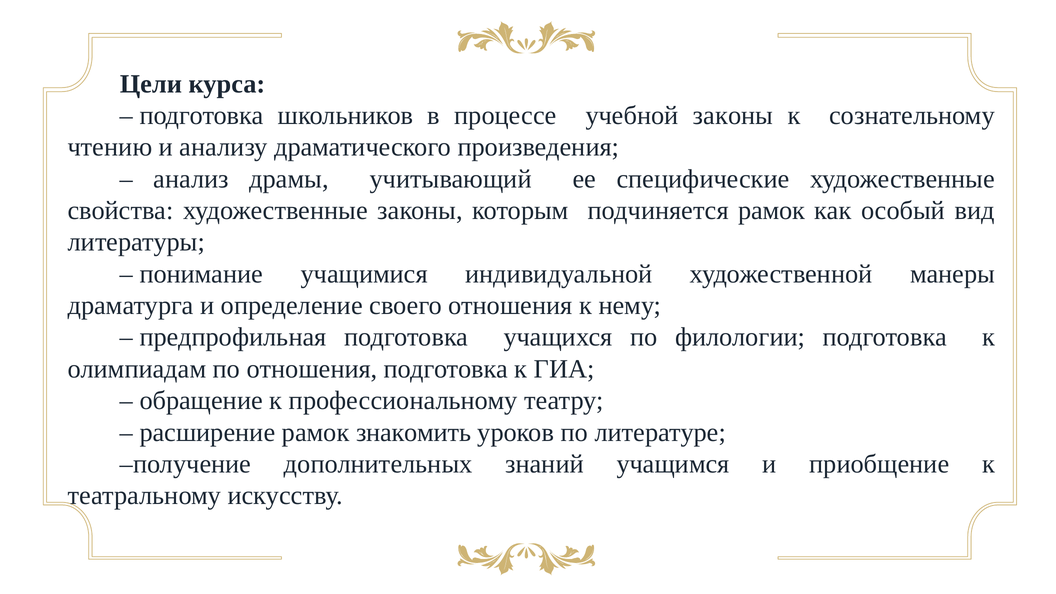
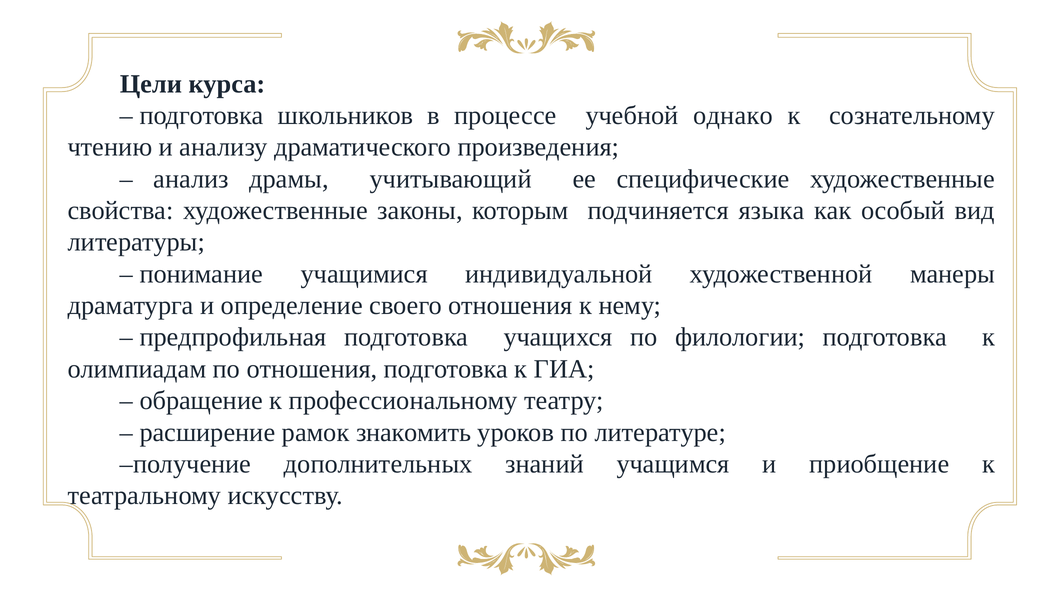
учебной законы: законы -> однако
подчиняется рамок: рамок -> языка
